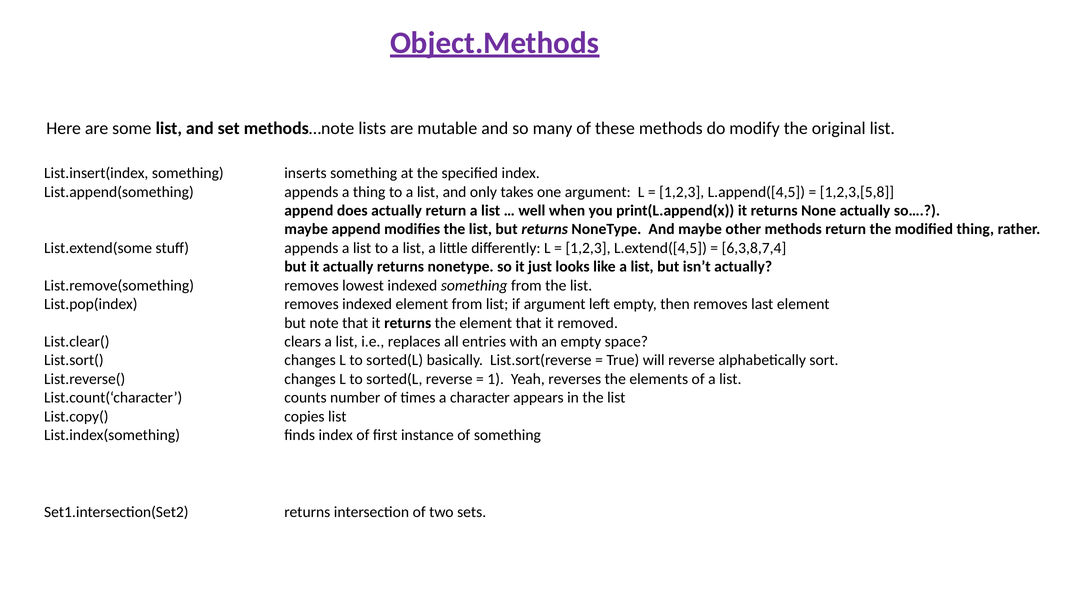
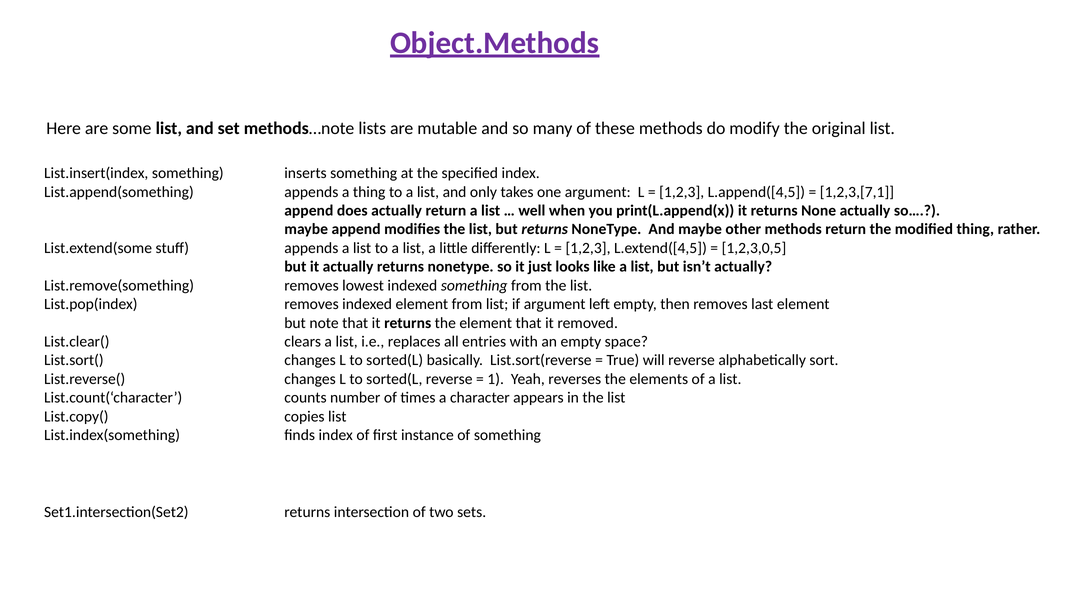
1,2,3,[5,8: 1,2,3,[5,8 -> 1,2,3,[7,1
6,3,8,7,4: 6,3,8,7,4 -> 1,2,3,0,5
